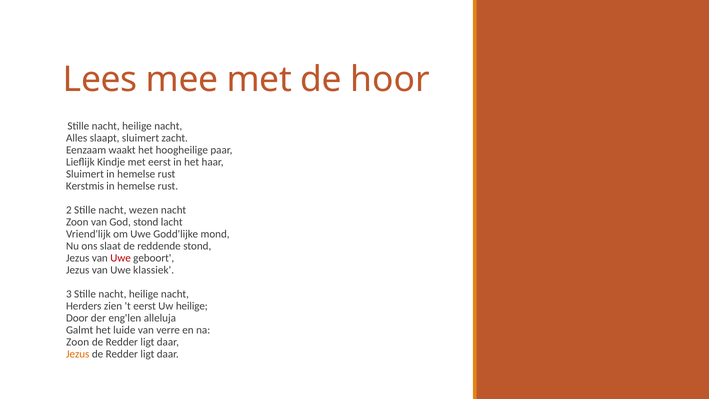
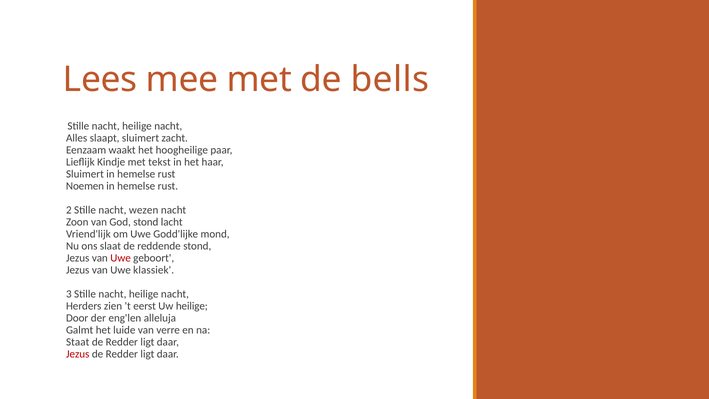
hoor: hoor -> bells
met eerst: eerst -> tekst
Kerstmis: Kerstmis -> Noemen
Zoon at (78, 342): Zoon -> Staat
Jezus at (78, 354) colour: orange -> red
